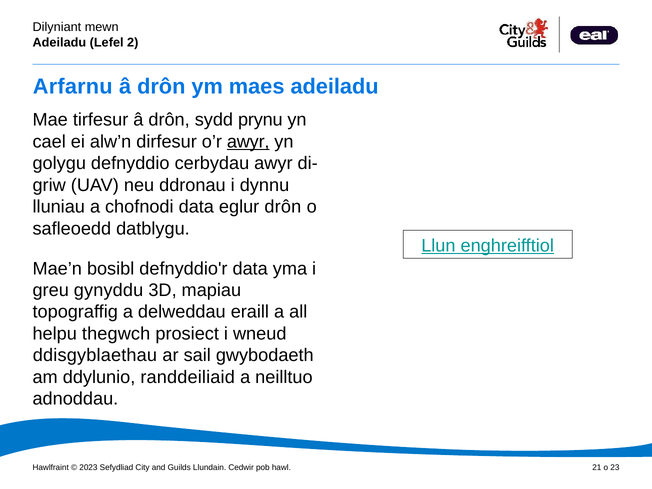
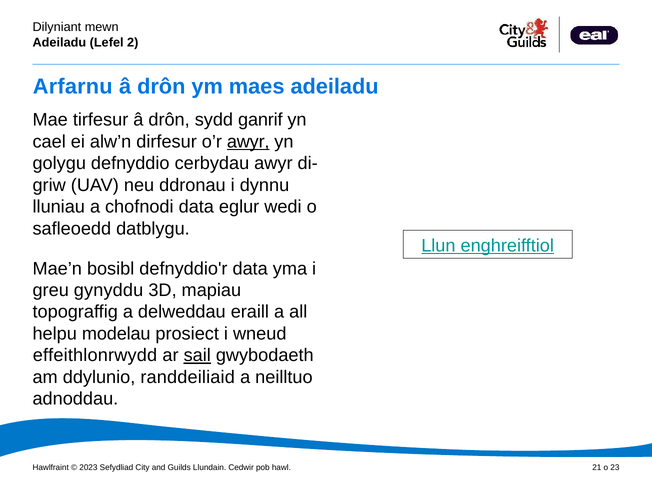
prynu: prynu -> ganrif
eglur drôn: drôn -> wedi
thegwch: thegwch -> modelau
ddisgyblaethau: ddisgyblaethau -> effeithlonrwydd
sail underline: none -> present
